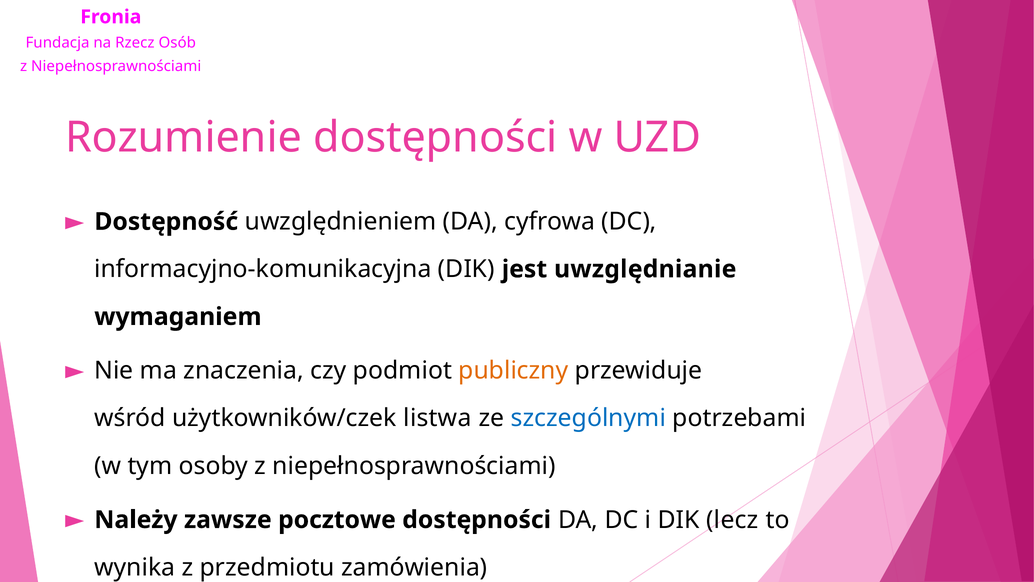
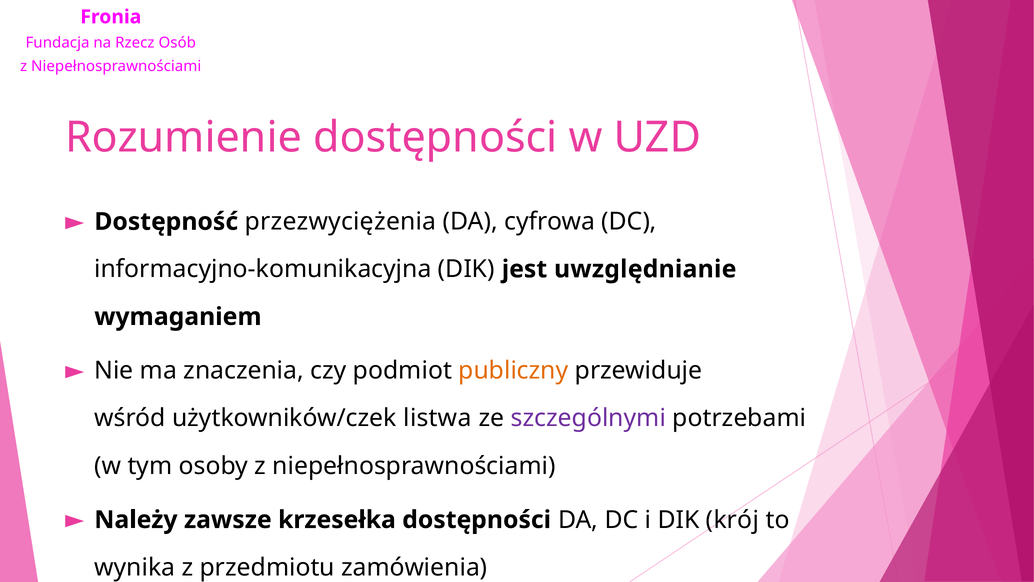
uwzględnieniem: uwzględnieniem -> przezwyciężenia
szczególnymi colour: blue -> purple
pocztowe: pocztowe -> krzesełka
lecz: lecz -> krój
